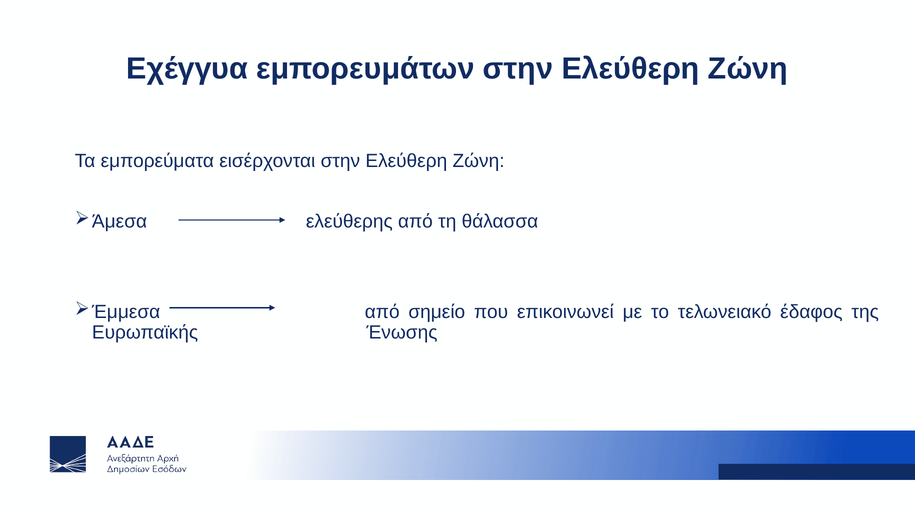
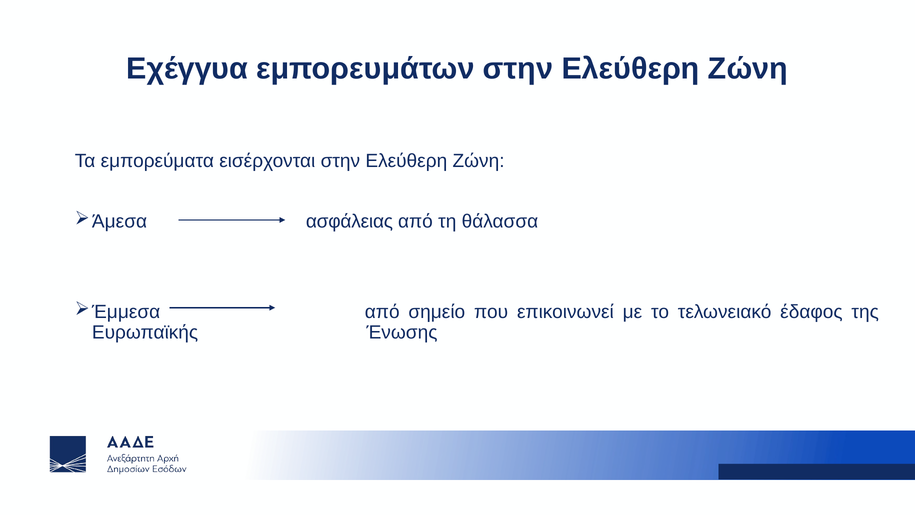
ελεύθερης: ελεύθερης -> ασφάλειας
